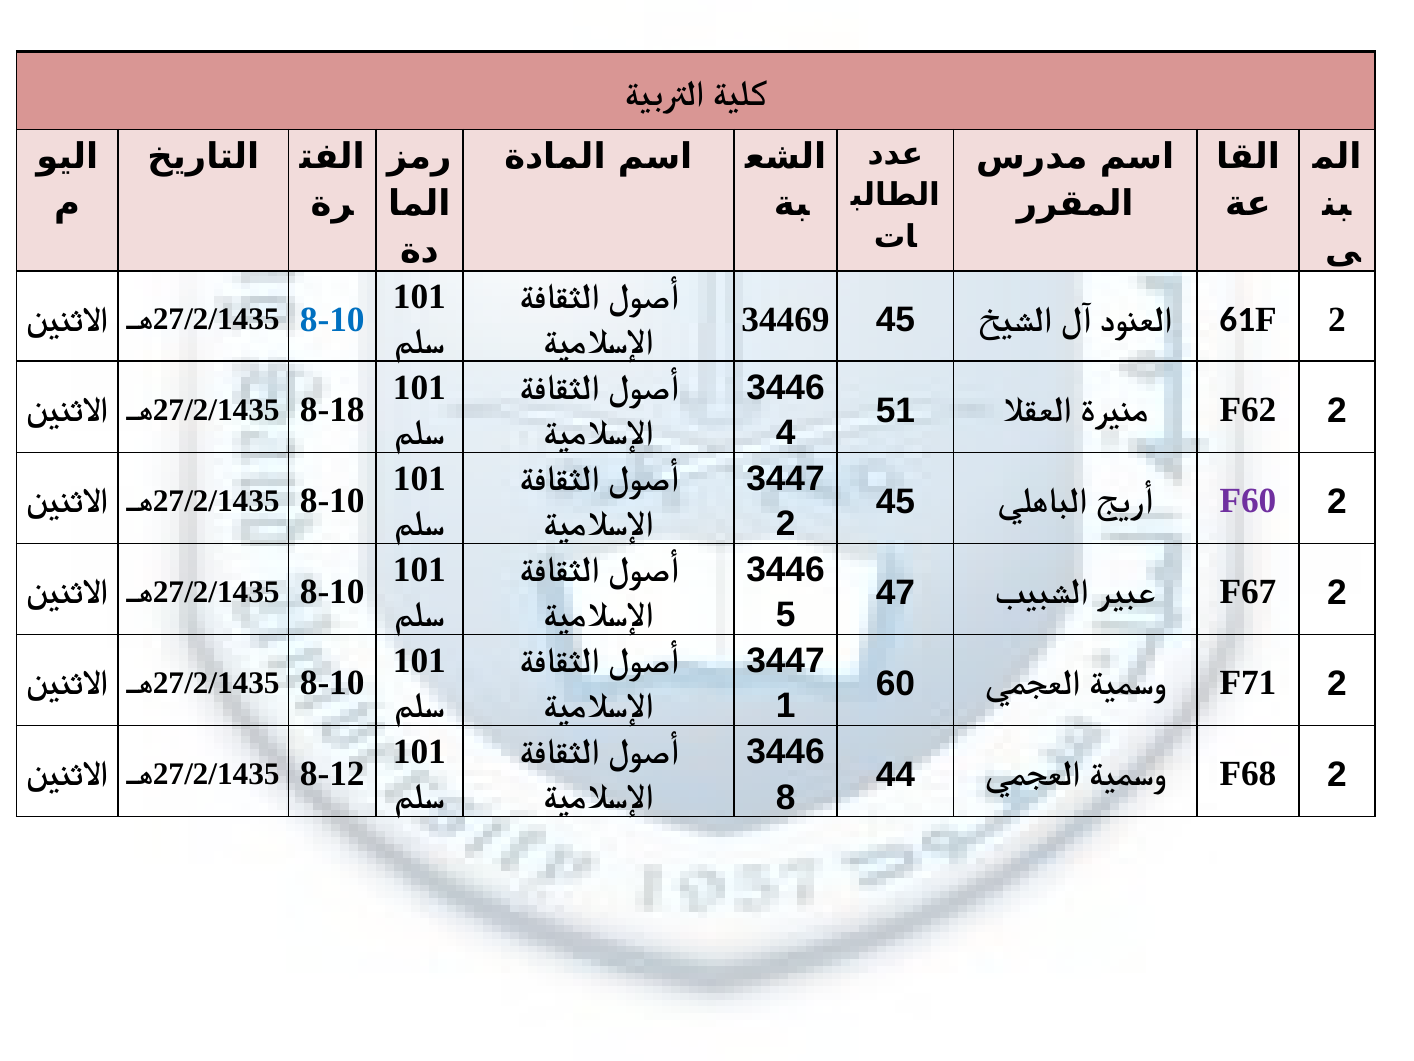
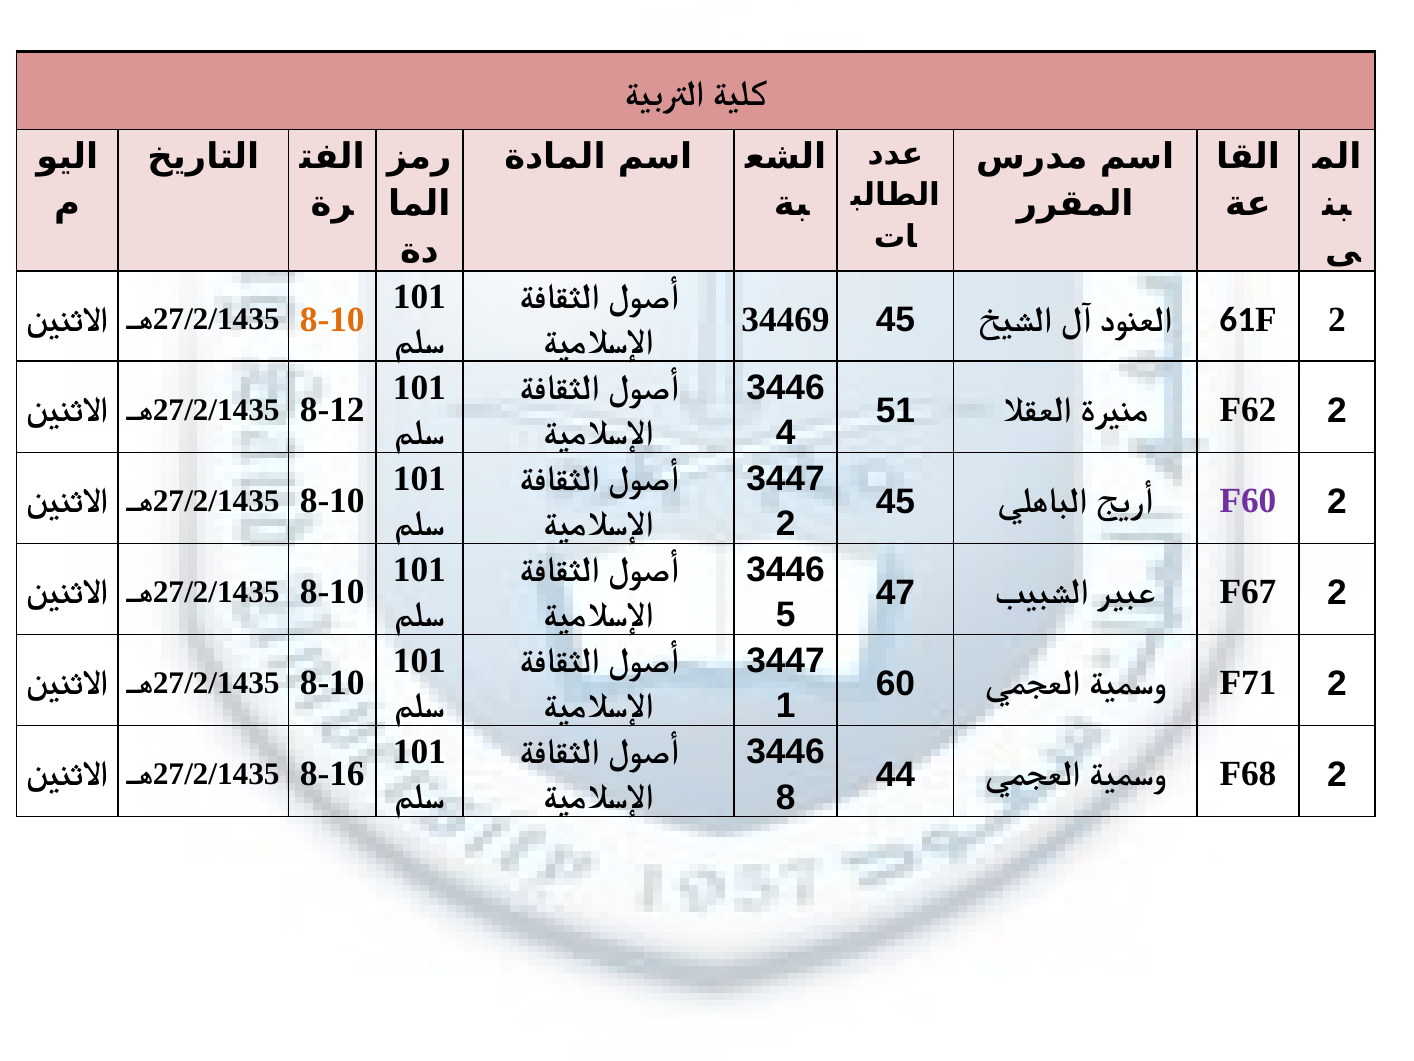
8-10 at (332, 319) colour: blue -> orange
8-18: 8-18 -> 8-12
8-12: 8-12 -> 8-16
